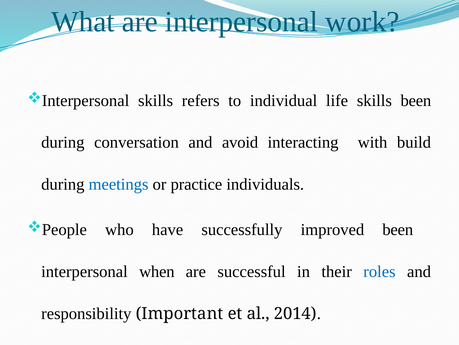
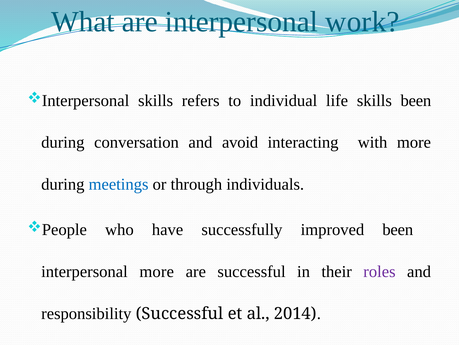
with build: build -> more
practice: practice -> through
interpersonal when: when -> more
roles colour: blue -> purple
responsibility Important: Important -> Successful
